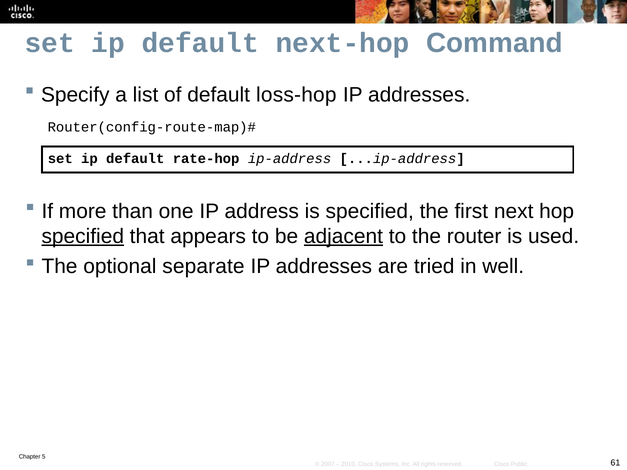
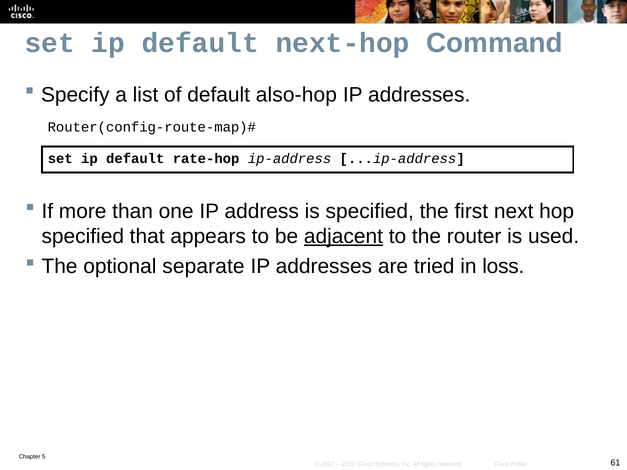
loss-hop: loss-hop -> also-hop
specified at (83, 236) underline: present -> none
well: well -> loss
